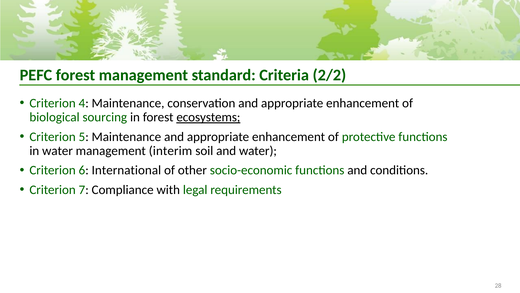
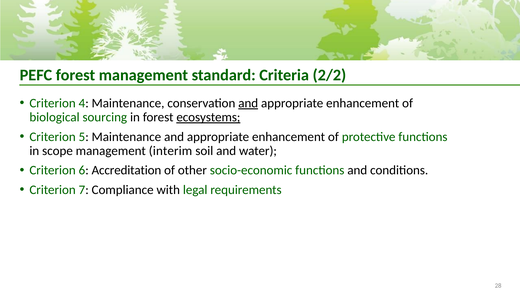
and at (248, 103) underline: none -> present
in water: water -> scope
International: International -> Accreditation
